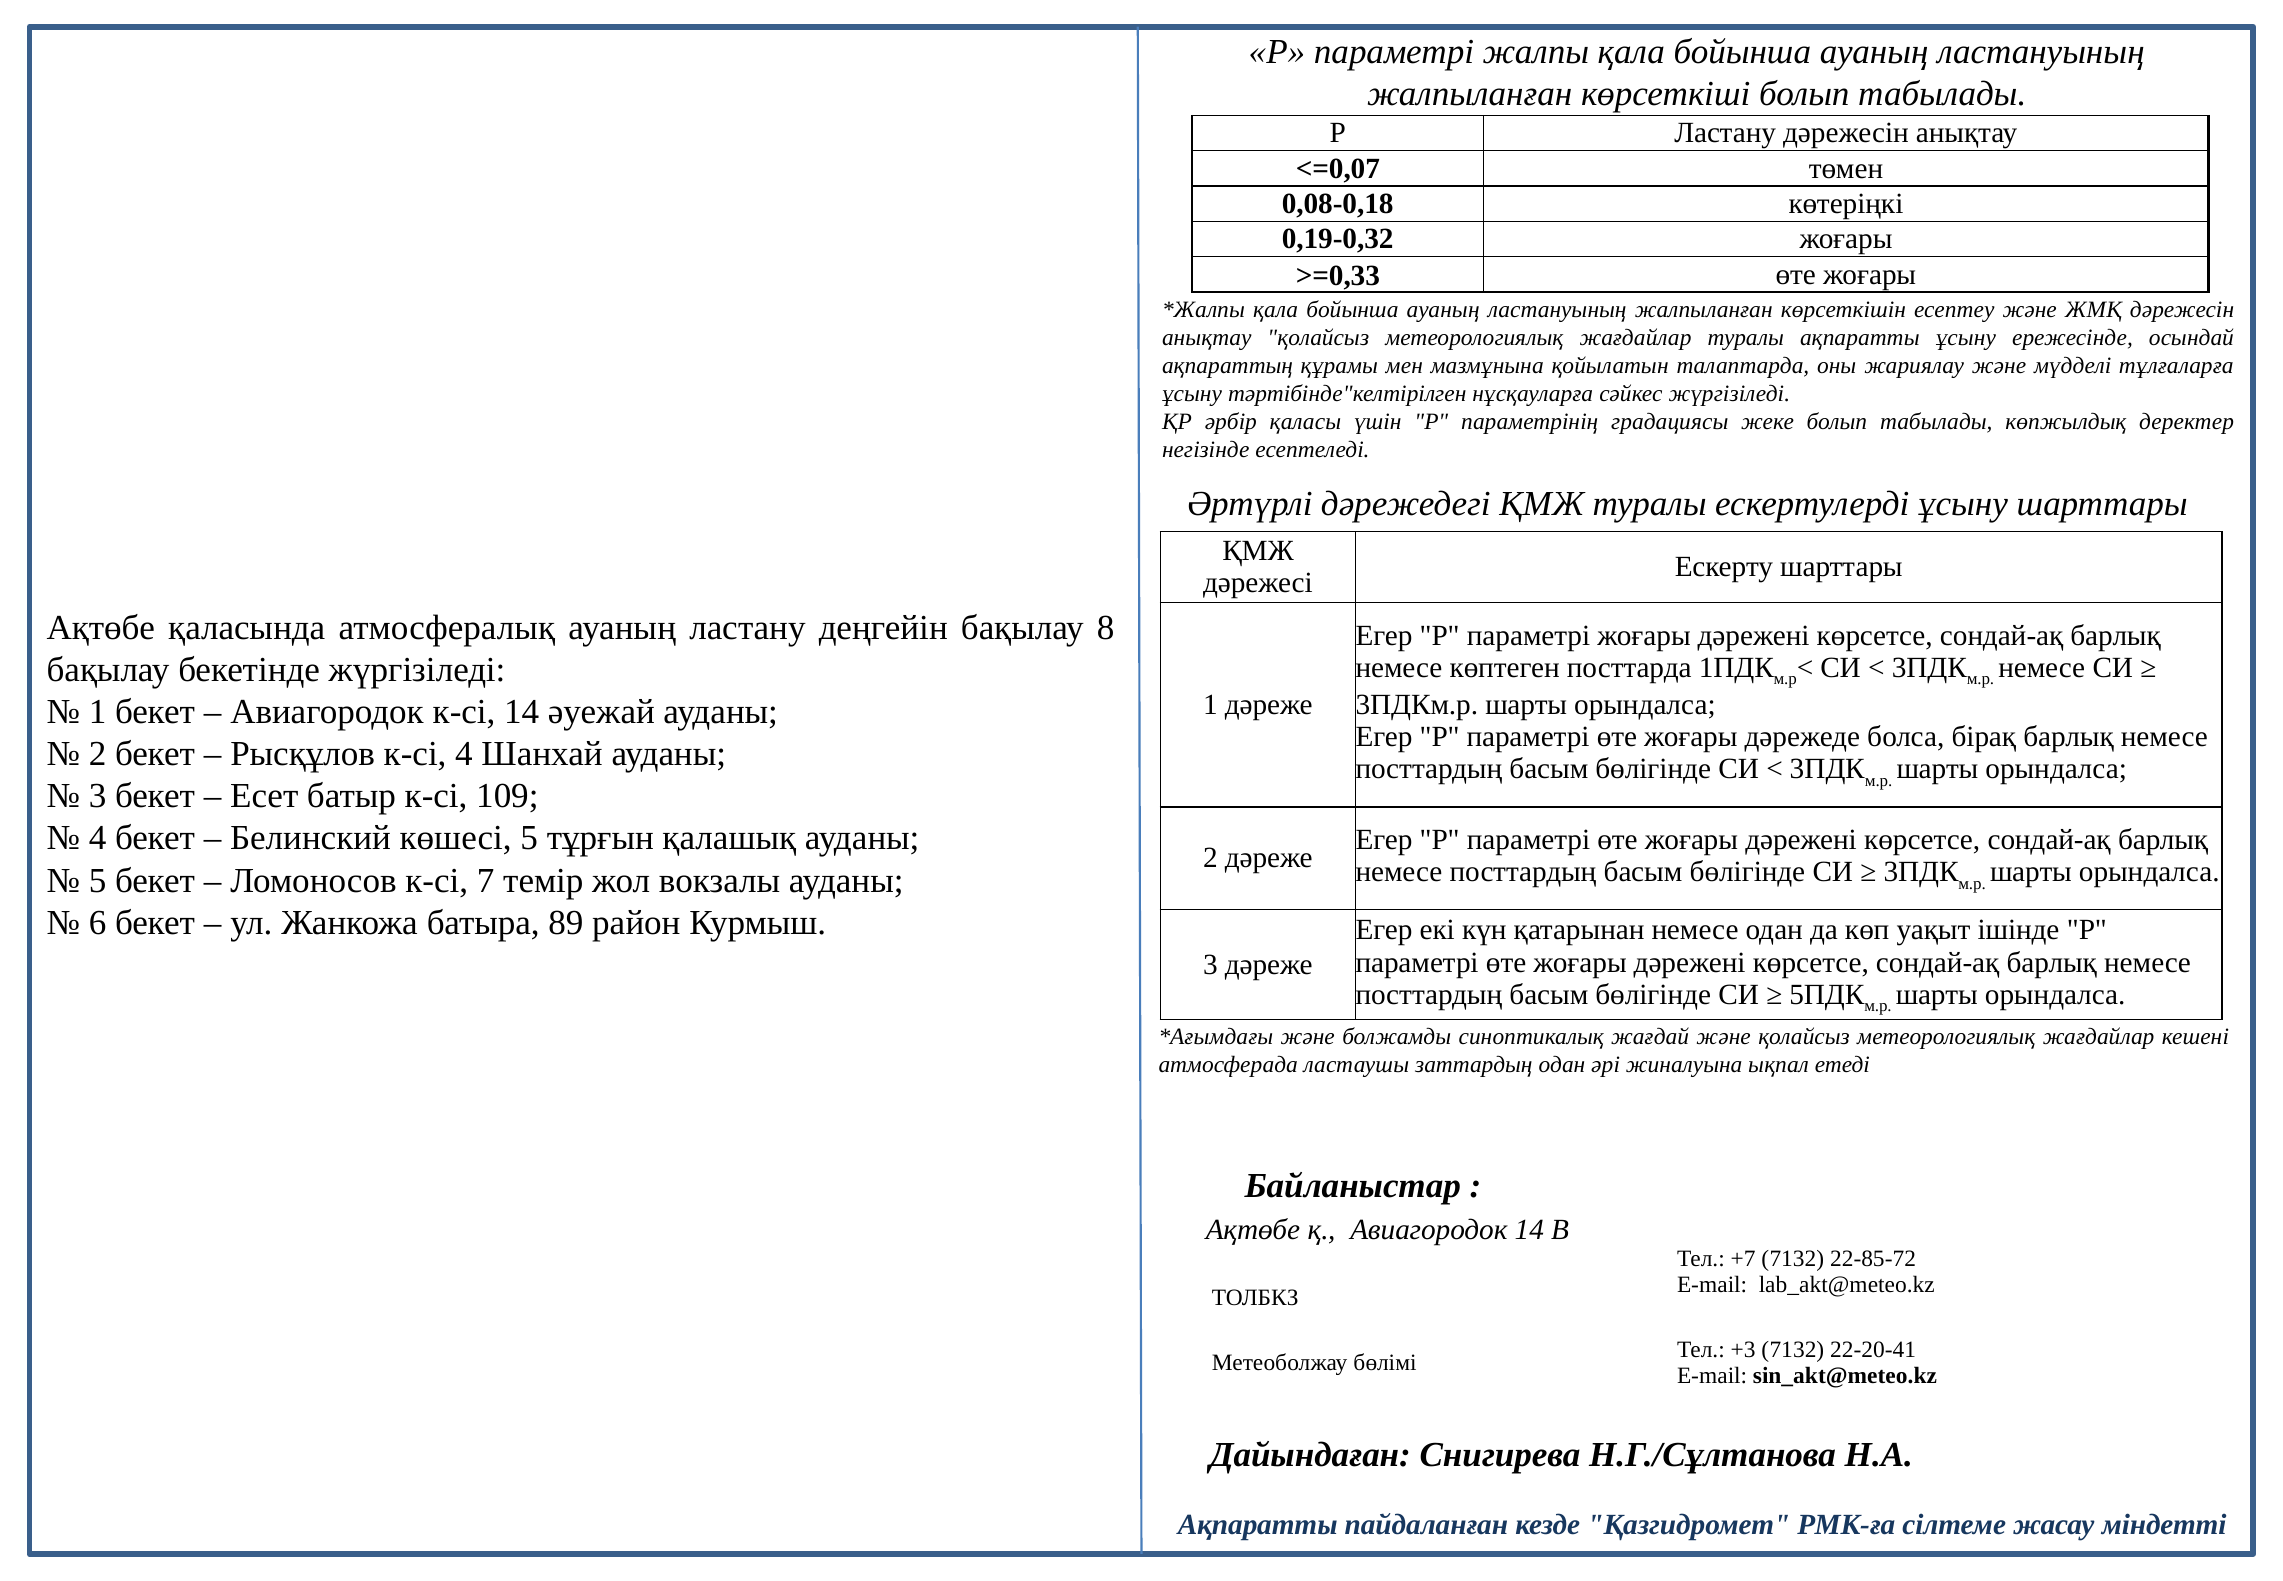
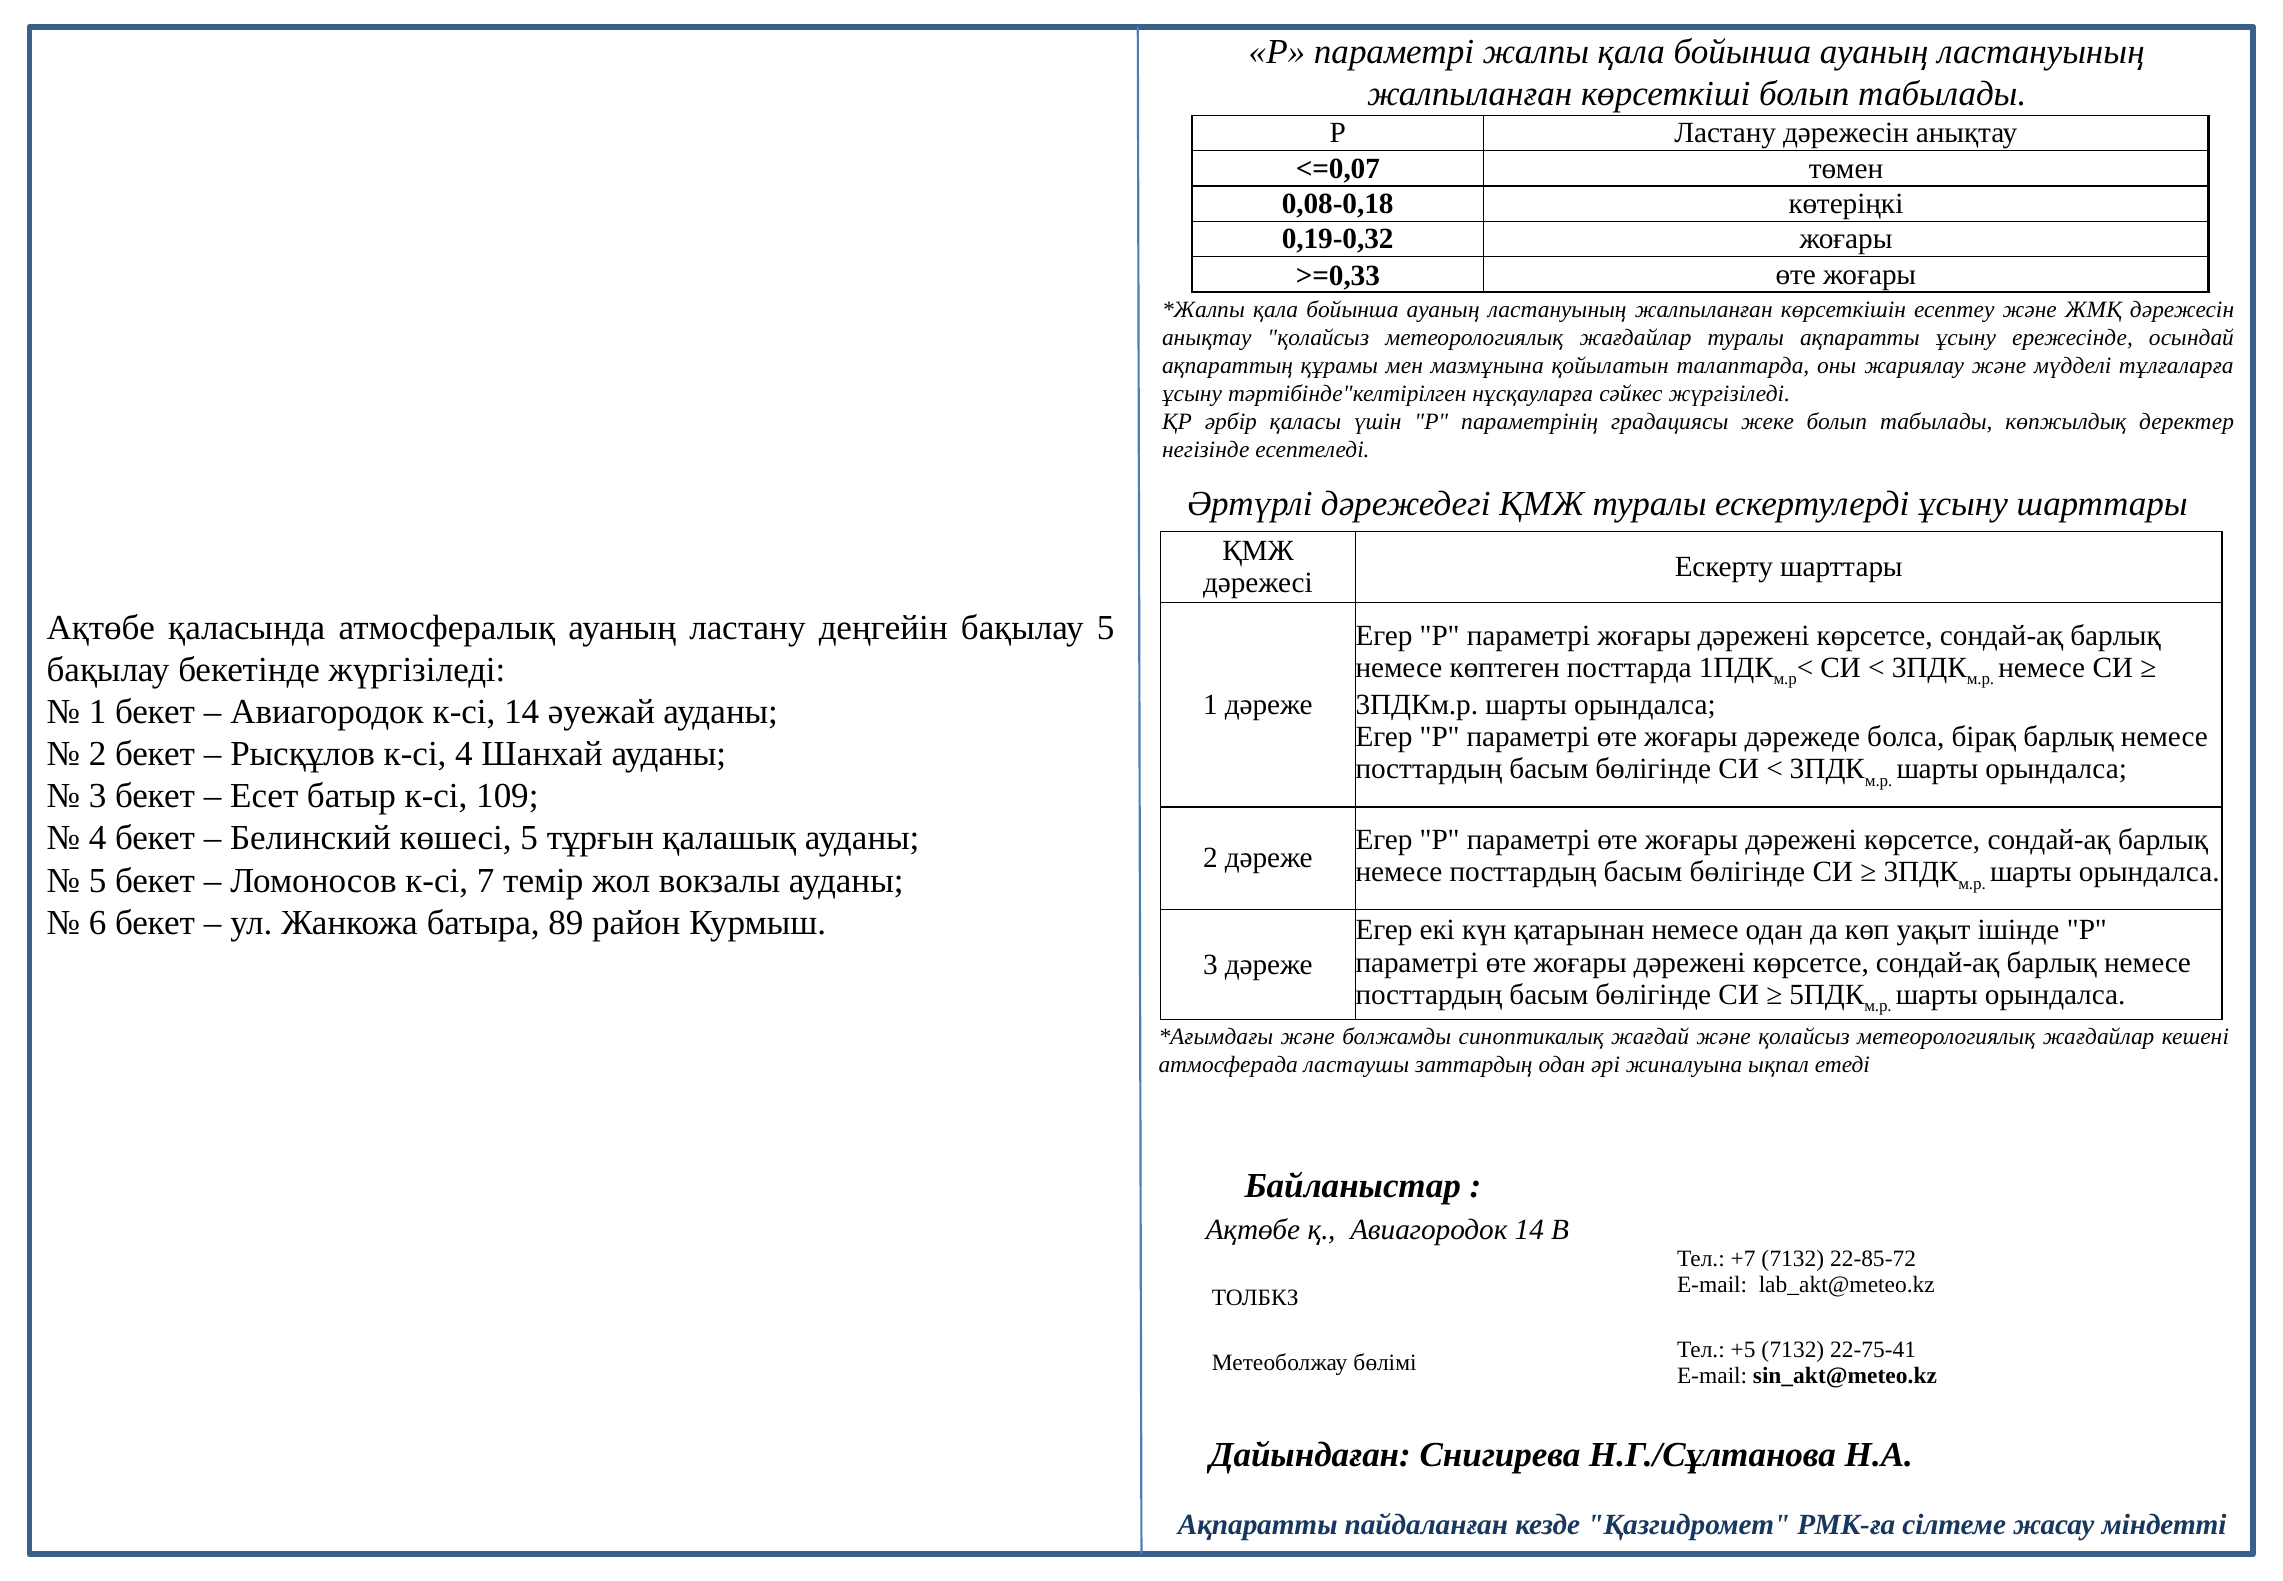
бақылау 8: 8 -> 5
+3: +3 -> +5
22-20-41: 22-20-41 -> 22-75-41
